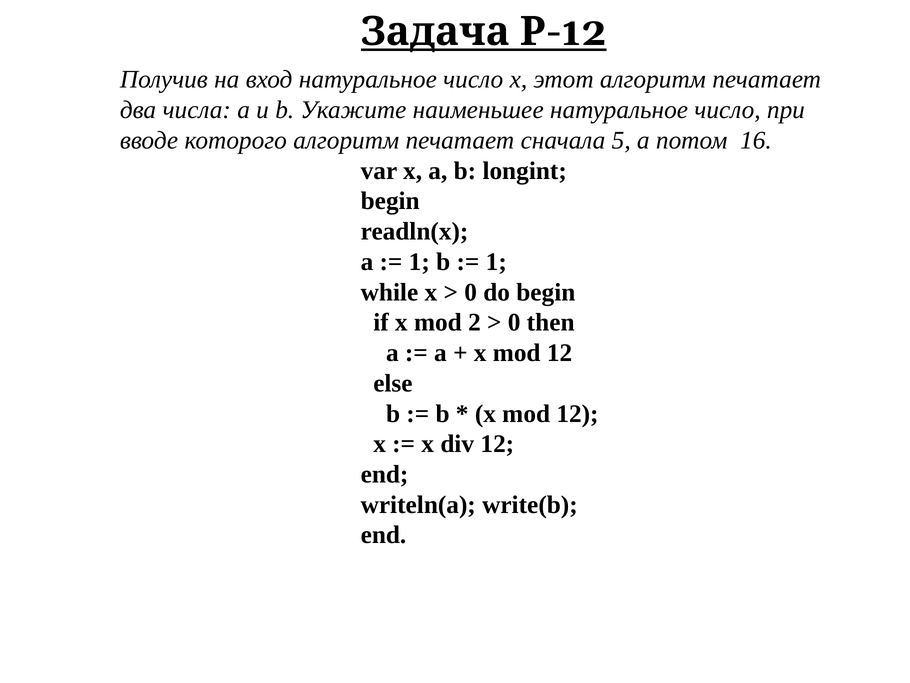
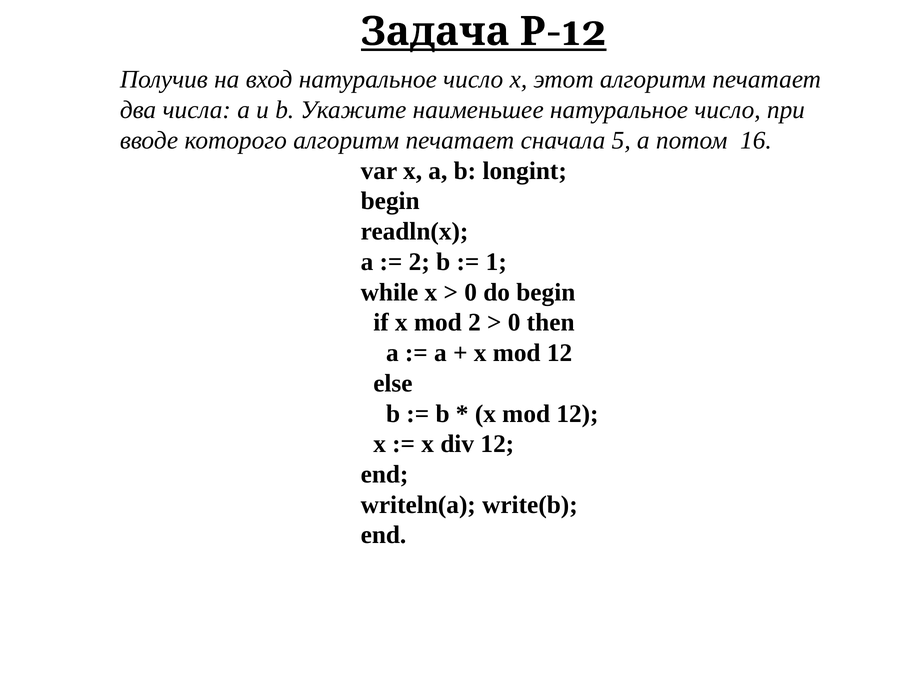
1 at (419, 262): 1 -> 2
